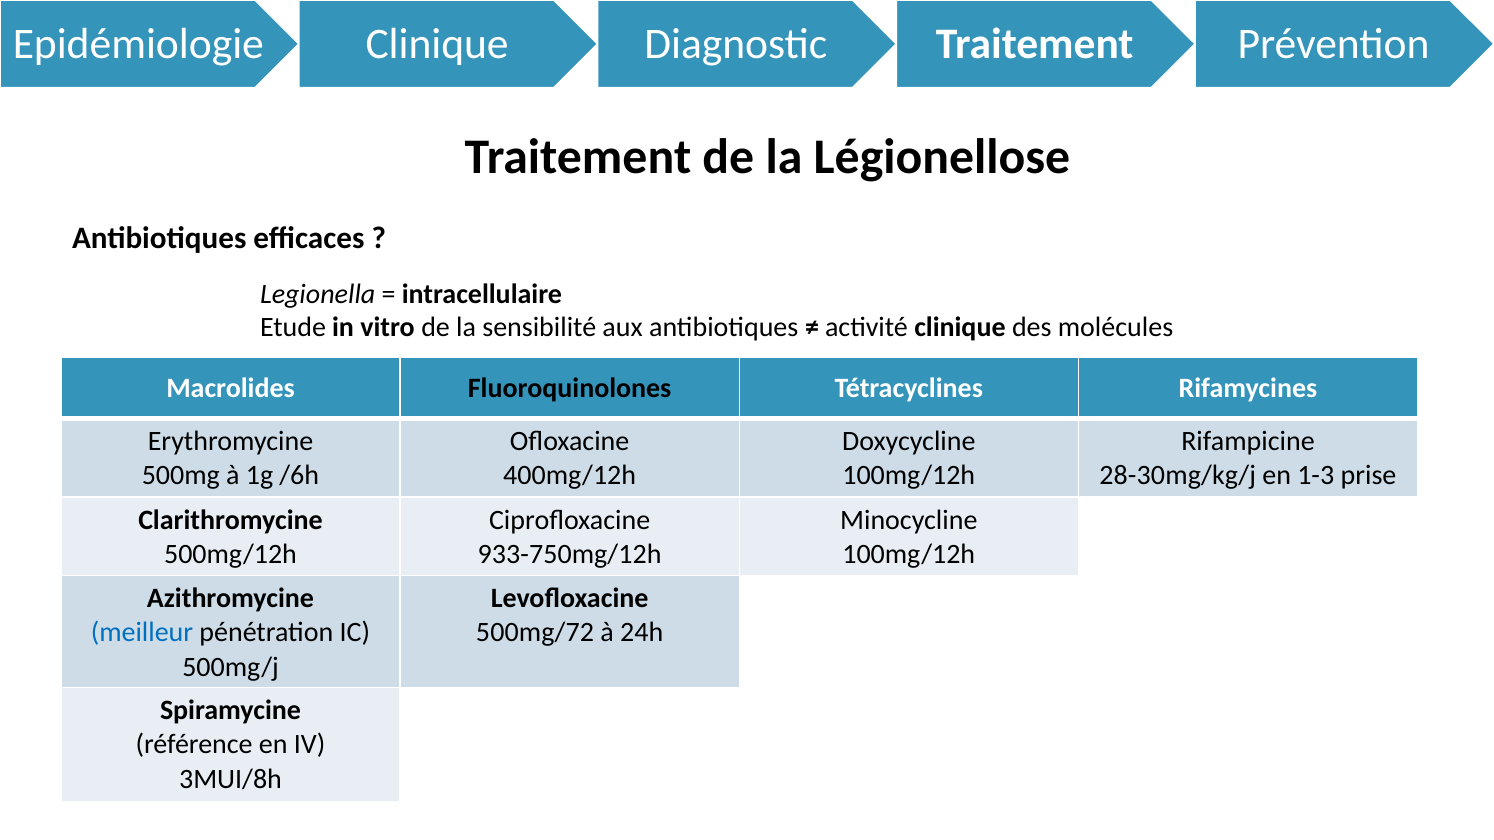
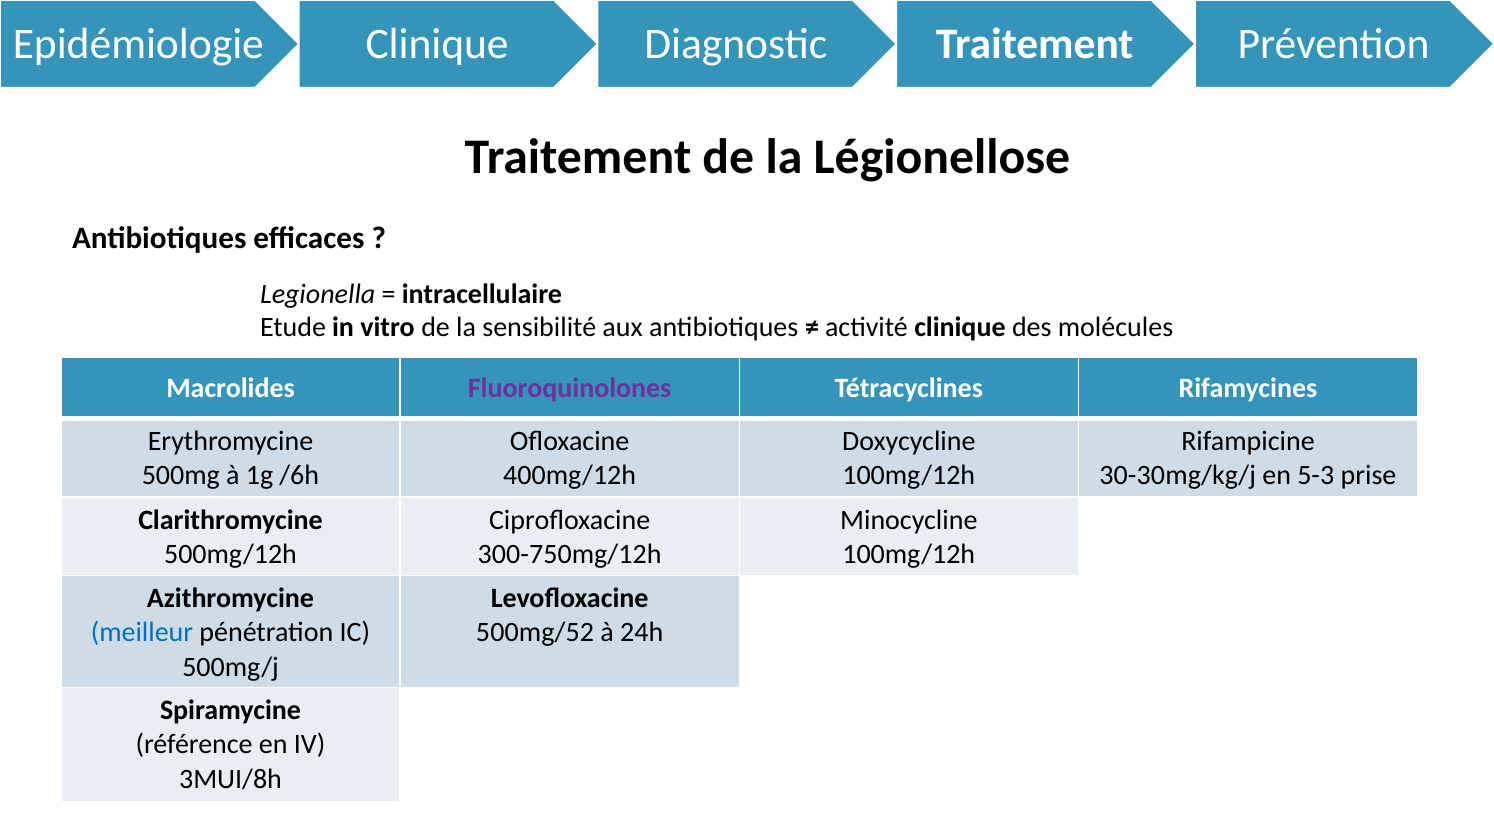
Fluoroquinolones colour: black -> purple
28-30mg/kg/j: 28-30mg/kg/j -> 30-30mg/kg/j
1-3: 1-3 -> 5-3
933-750mg/12h: 933-750mg/12h -> 300-750mg/12h
500mg/72: 500mg/72 -> 500mg/52
